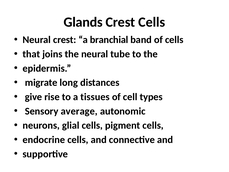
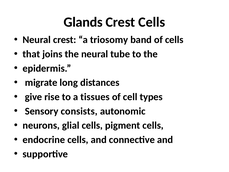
branchial: branchial -> triosomy
average: average -> consists
